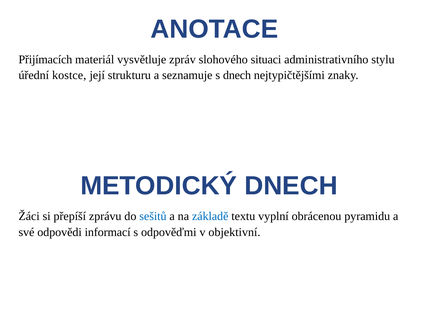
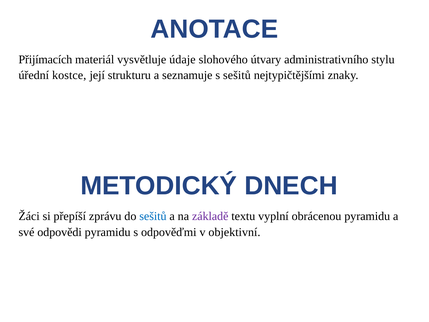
zpráv: zpráv -> údaje
situaci: situaci -> útvary
s dnech: dnech -> sešitů
základě colour: blue -> purple
odpovědi informací: informací -> pyramidu
